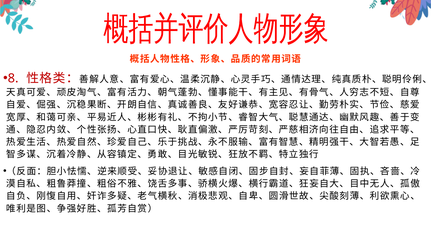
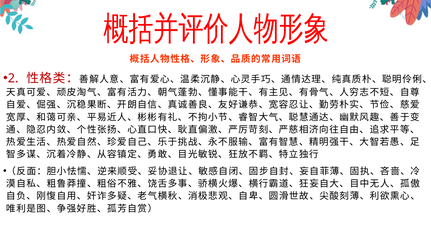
8: 8 -> 2
